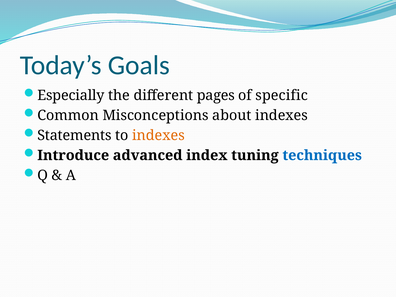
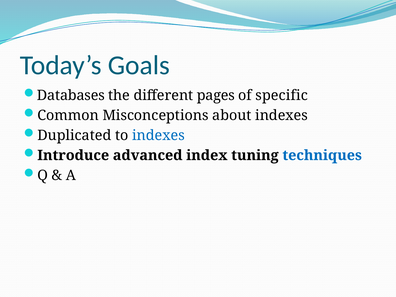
Especially: Especially -> Databases
Statements: Statements -> Duplicated
indexes at (158, 135) colour: orange -> blue
